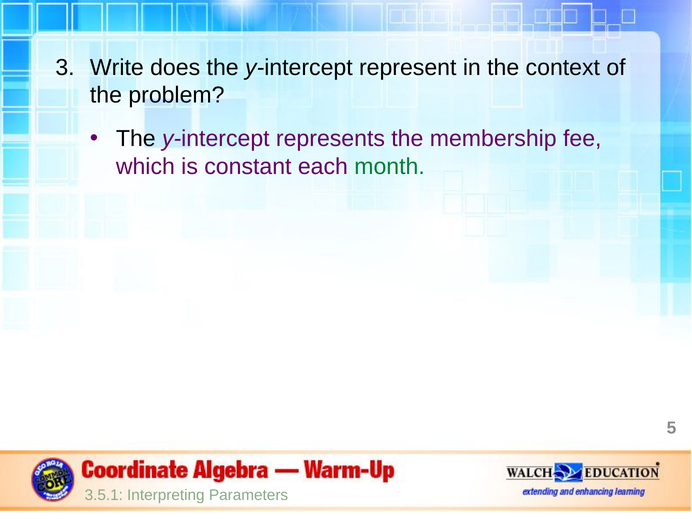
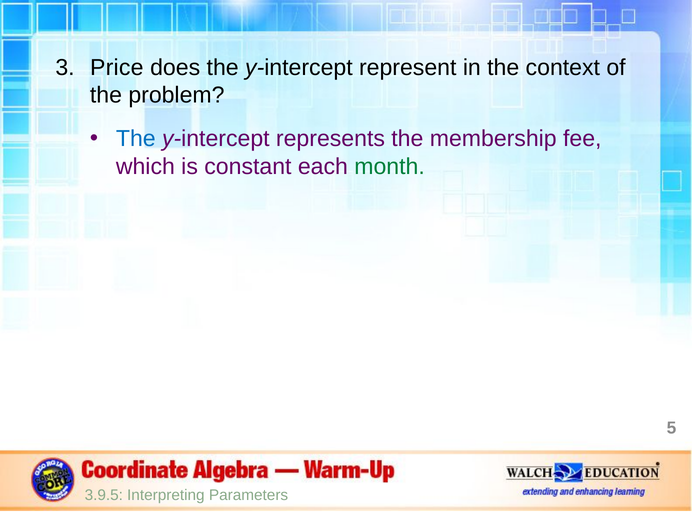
Write: Write -> Price
The at (136, 139) colour: black -> blue
3.5.1: 3.5.1 -> 3.9.5
